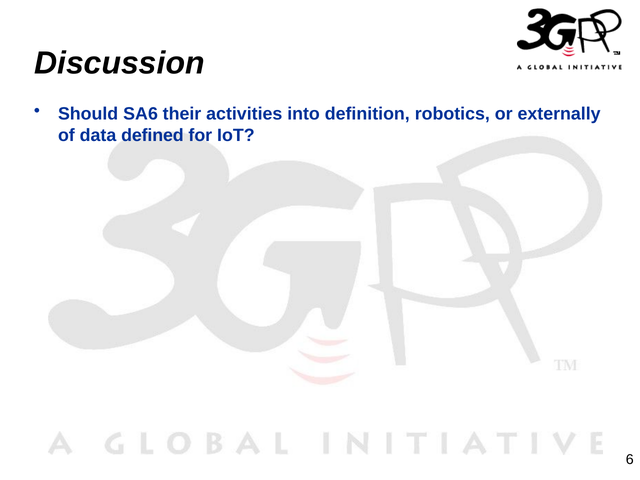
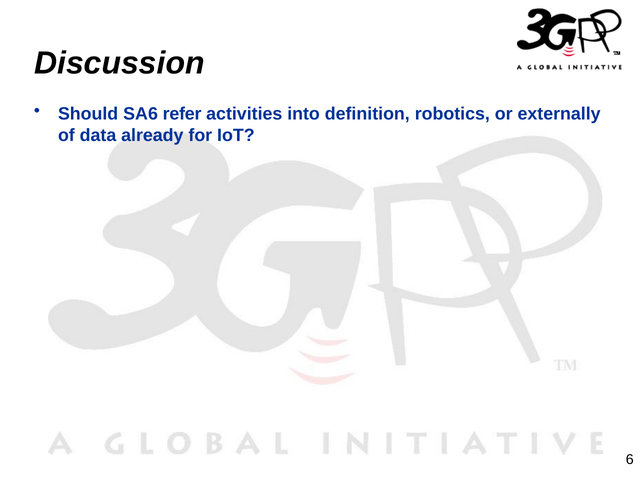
their: their -> refer
defined: defined -> already
